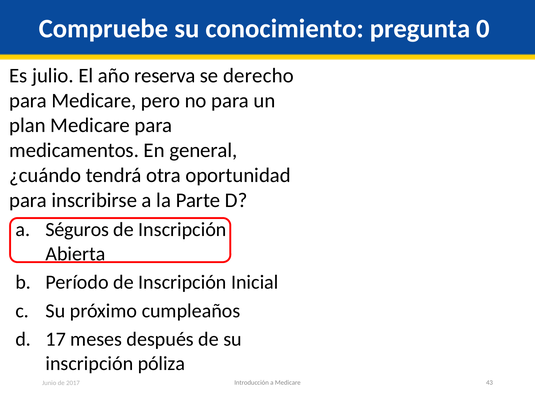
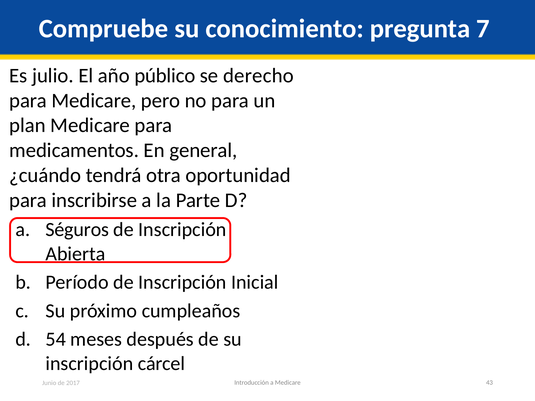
0: 0 -> 7
reserva: reserva -> público
17: 17 -> 54
póliza: póliza -> cárcel
